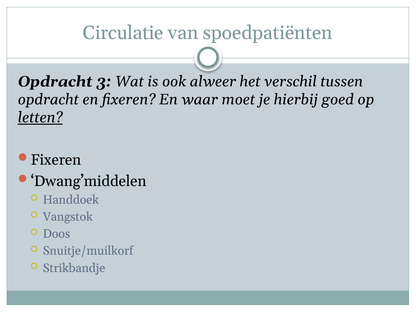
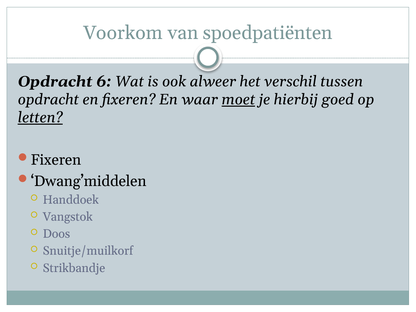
Circulatie: Circulatie -> Voorkom
3: 3 -> 6
moet underline: none -> present
